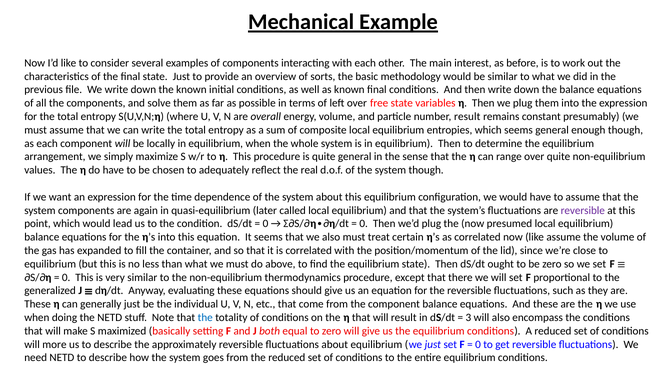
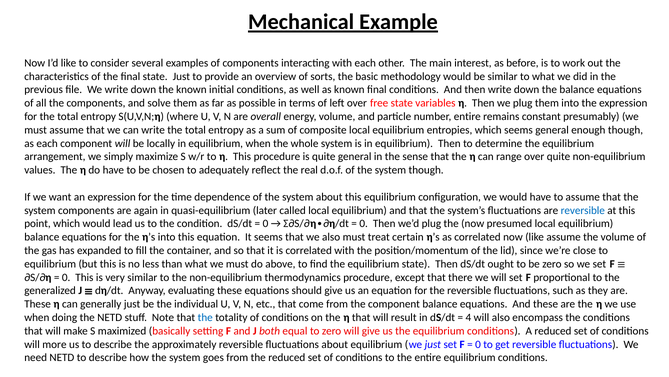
number result: result -> entire
reversible at (583, 210) colour: purple -> blue
3: 3 -> 4
